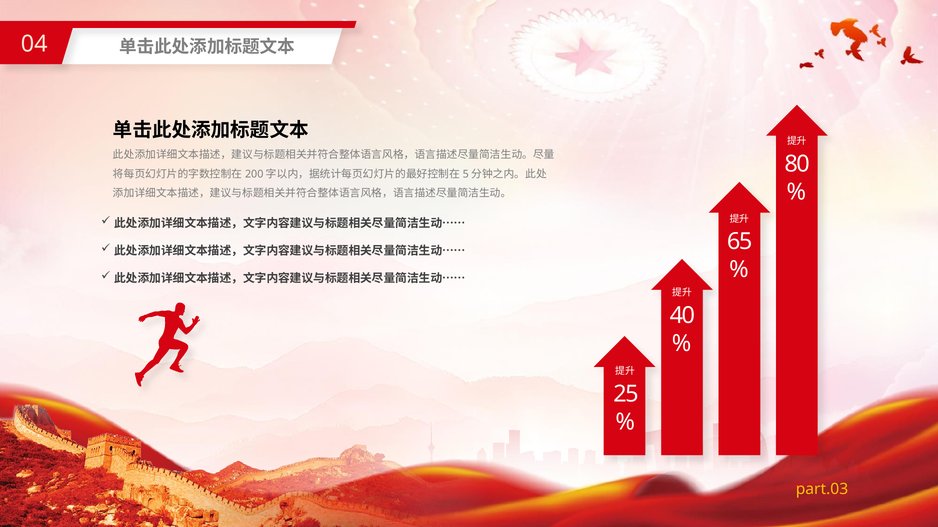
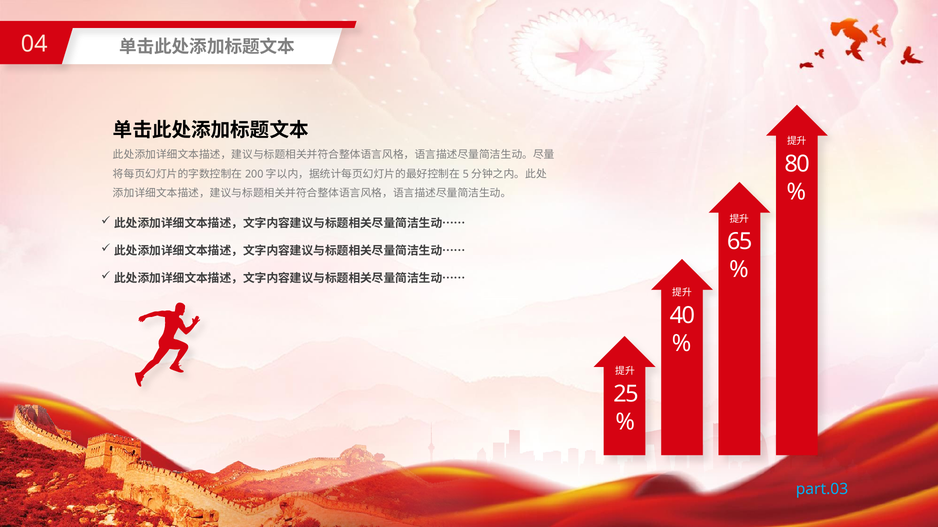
part.03 colour: yellow -> light blue
